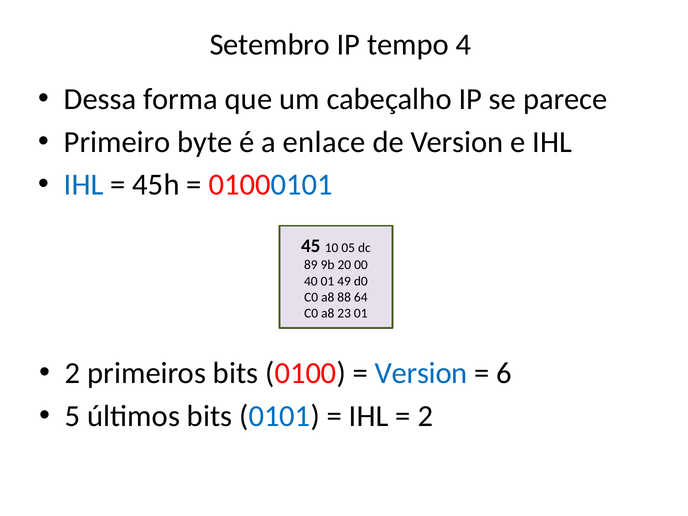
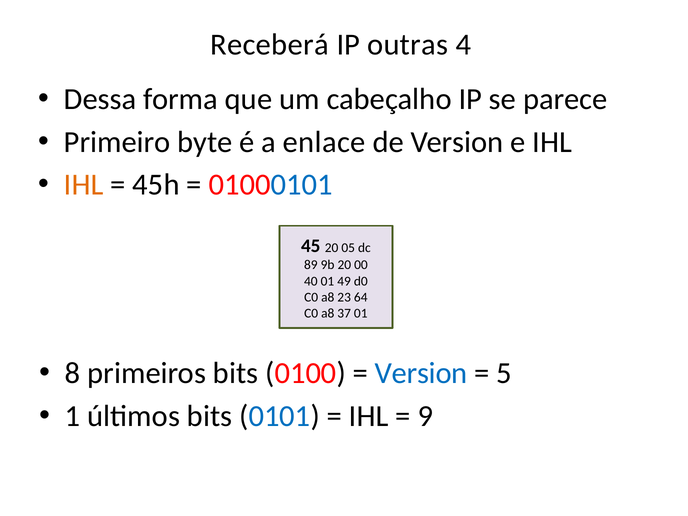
Setembro: Setembro -> Receberá
tempo: tempo -> outras
IHL at (84, 185) colour: blue -> orange
45 10: 10 -> 20
88: 88 -> 23
23: 23 -> 37
2 at (73, 373): 2 -> 8
6: 6 -> 5
5: 5 -> 1
2 at (425, 416): 2 -> 9
